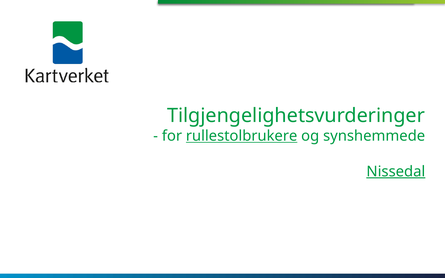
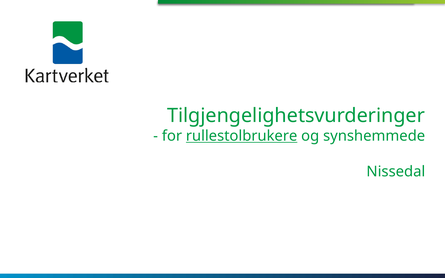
Nissedal underline: present -> none
